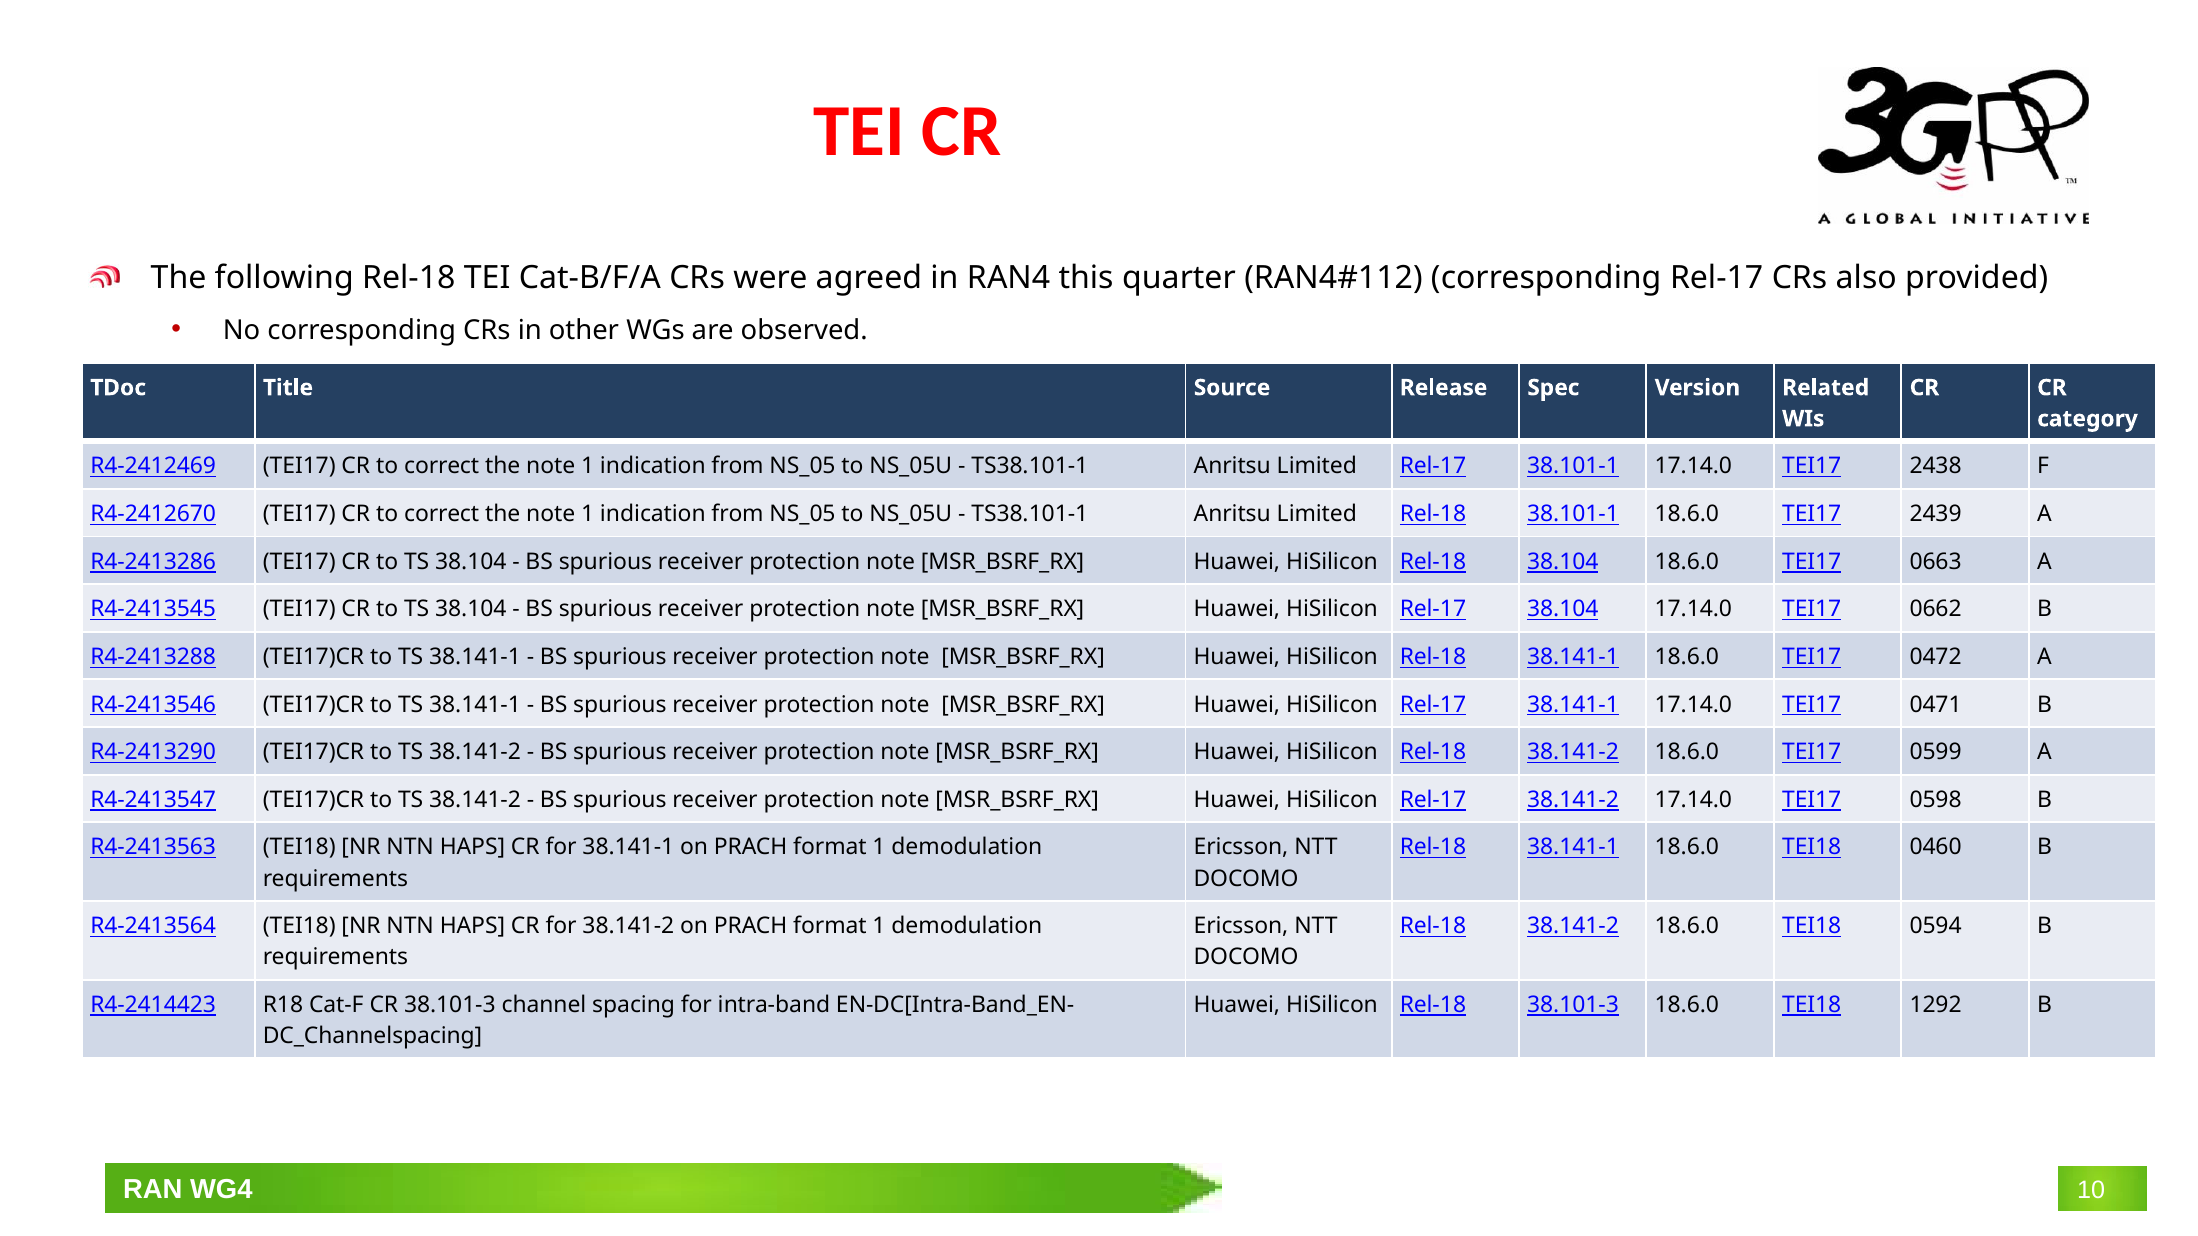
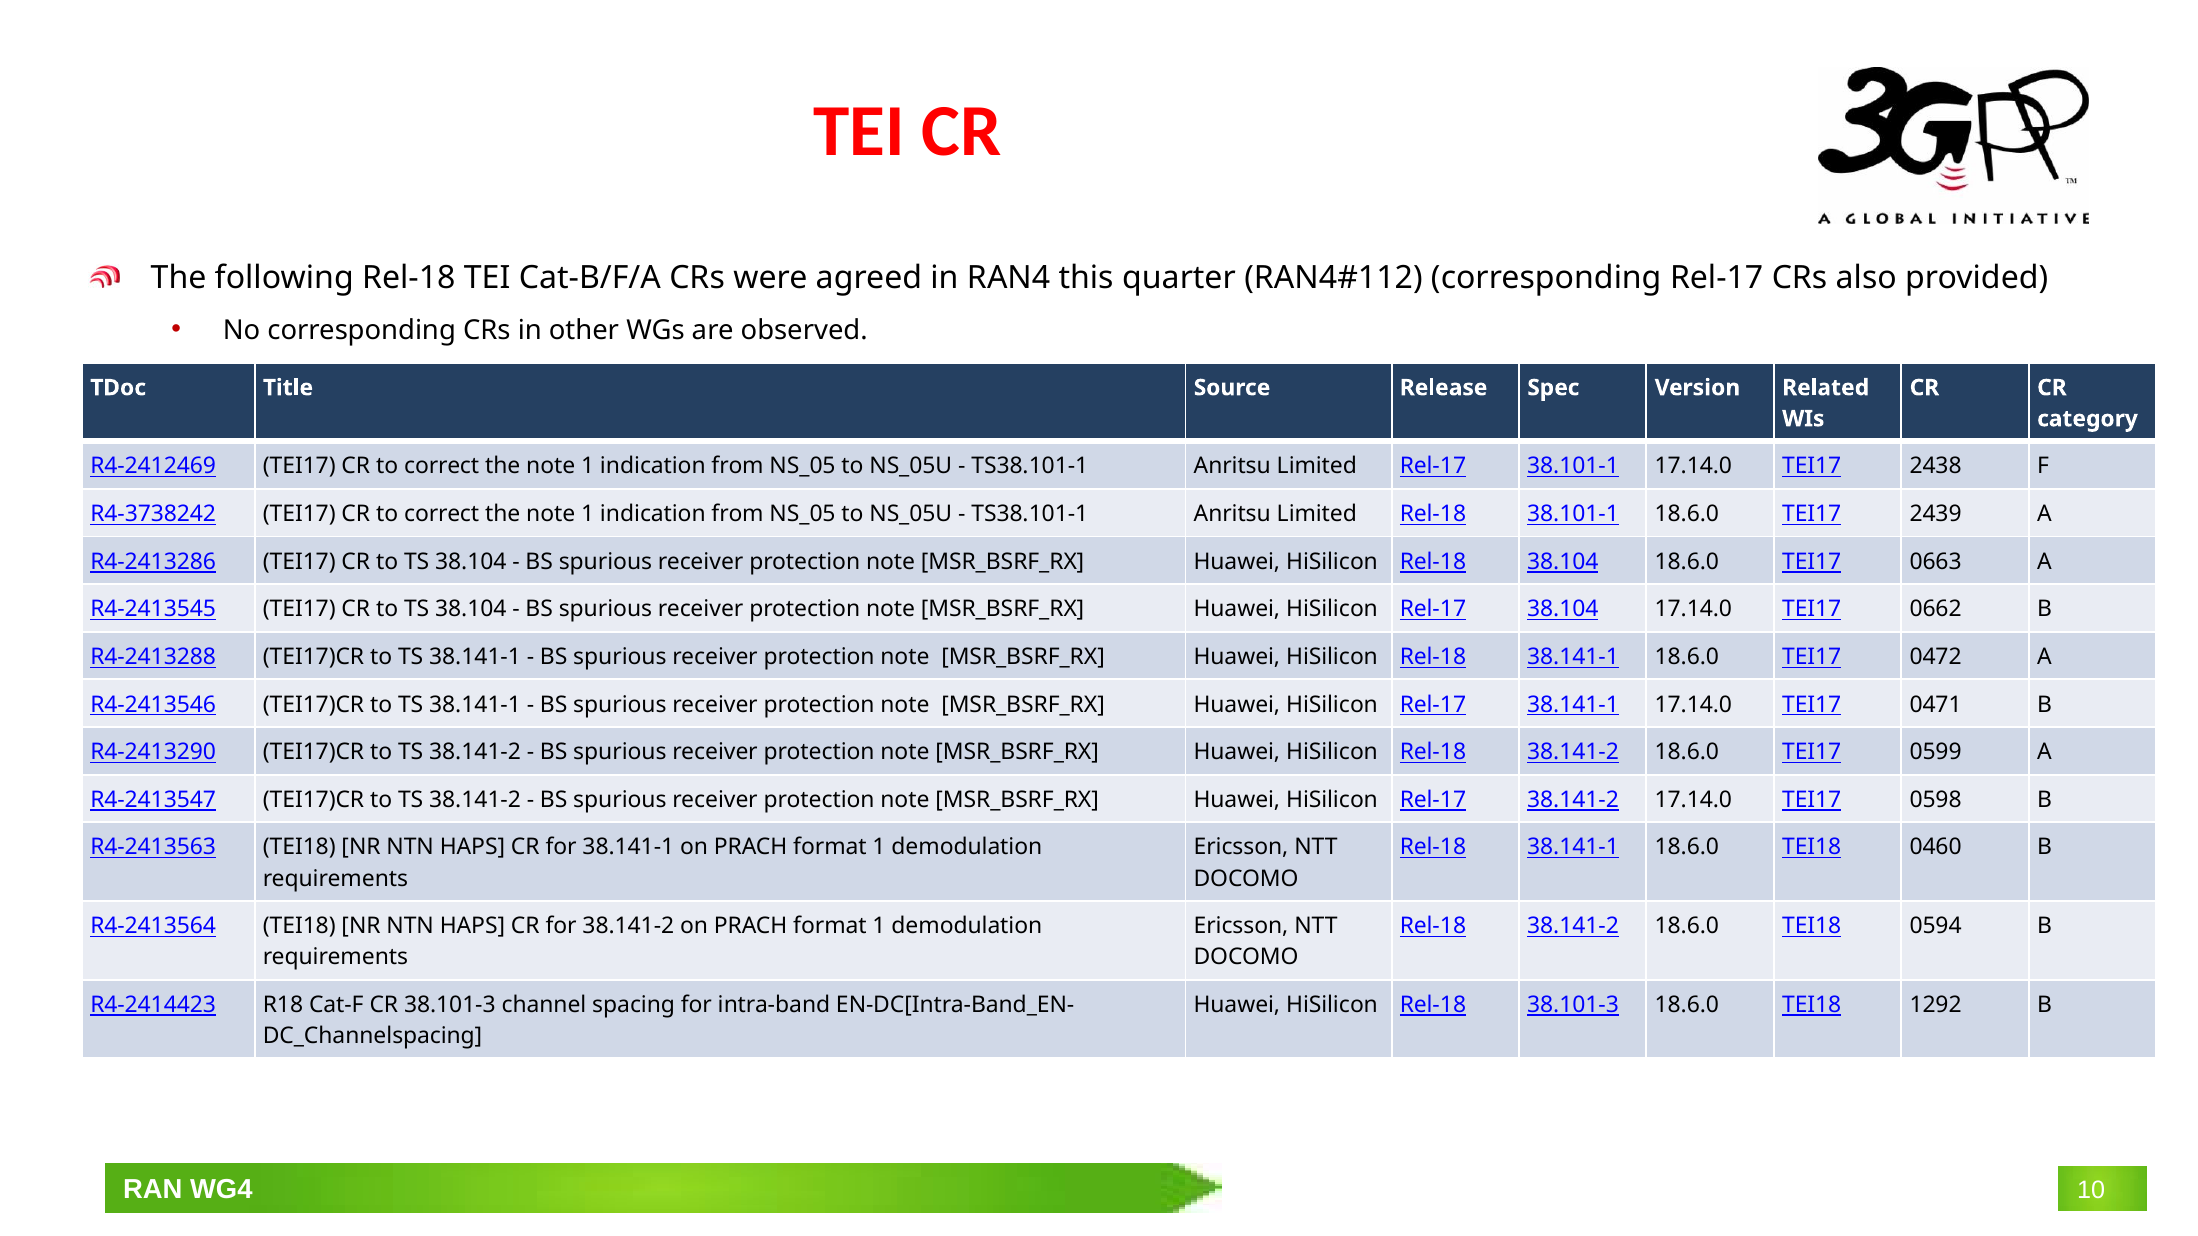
R4-2412670: R4-2412670 -> R4-3738242
